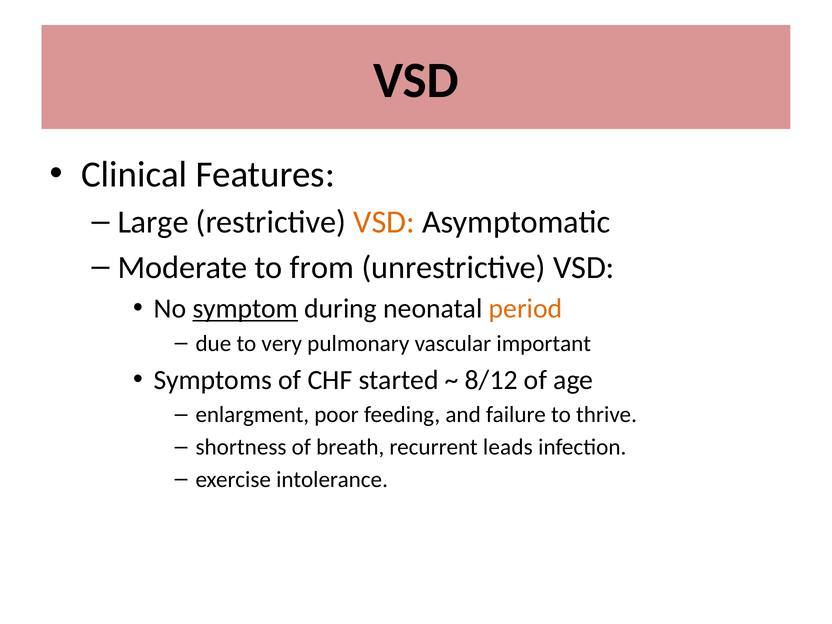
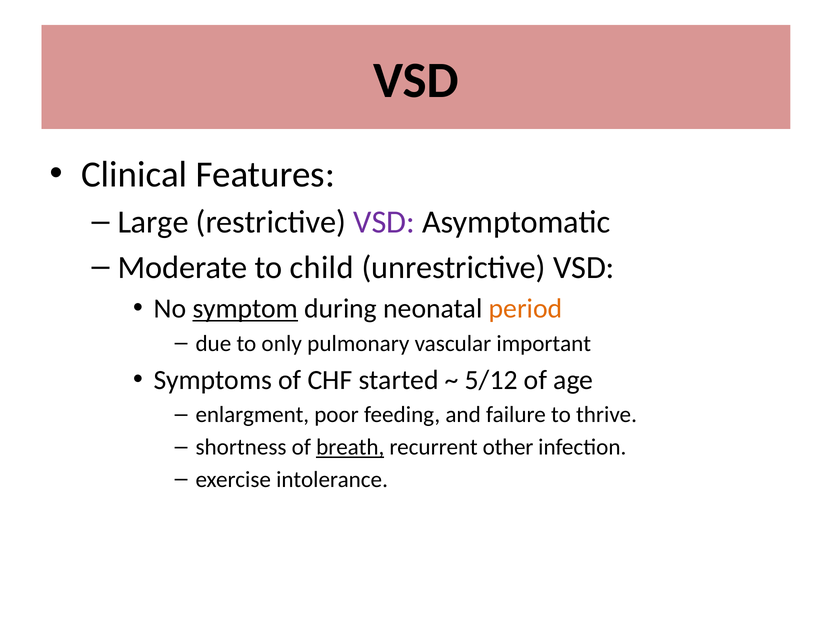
VSD at (384, 222) colour: orange -> purple
from: from -> child
very: very -> only
8/12: 8/12 -> 5/12
breath underline: none -> present
leads: leads -> other
